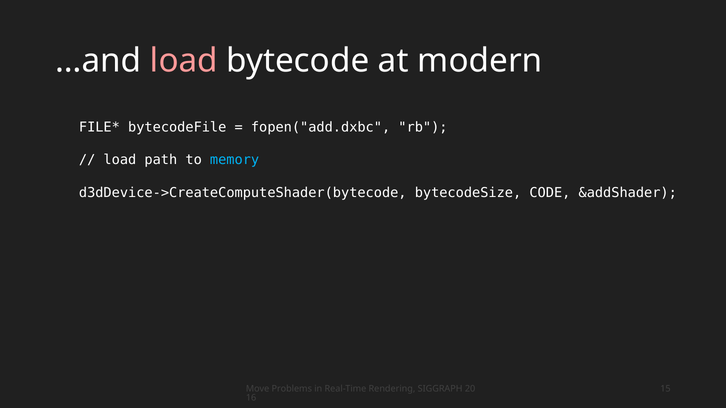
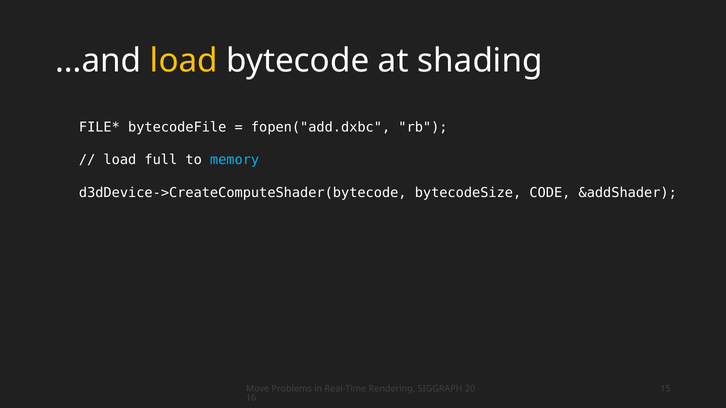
load at (184, 61) colour: pink -> yellow
modern: modern -> shading
path: path -> full
